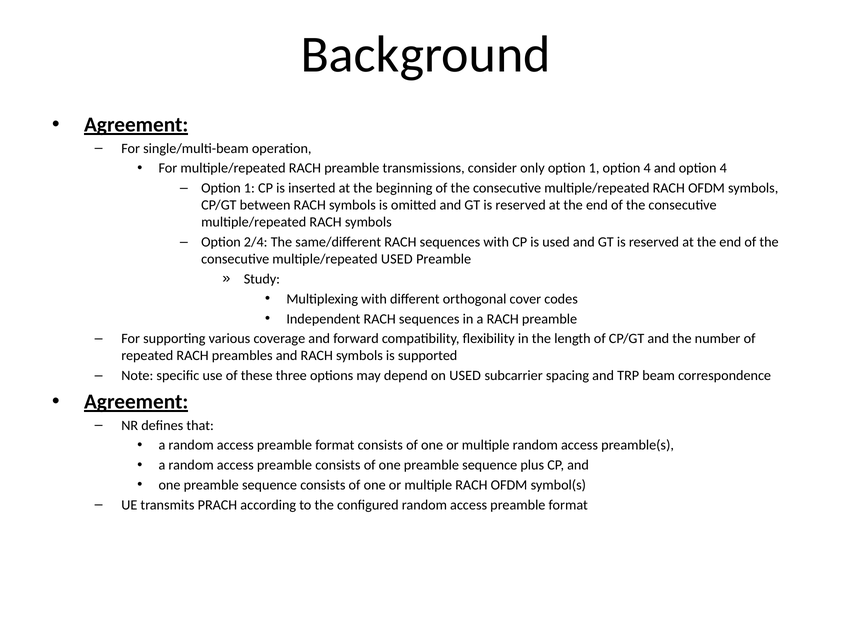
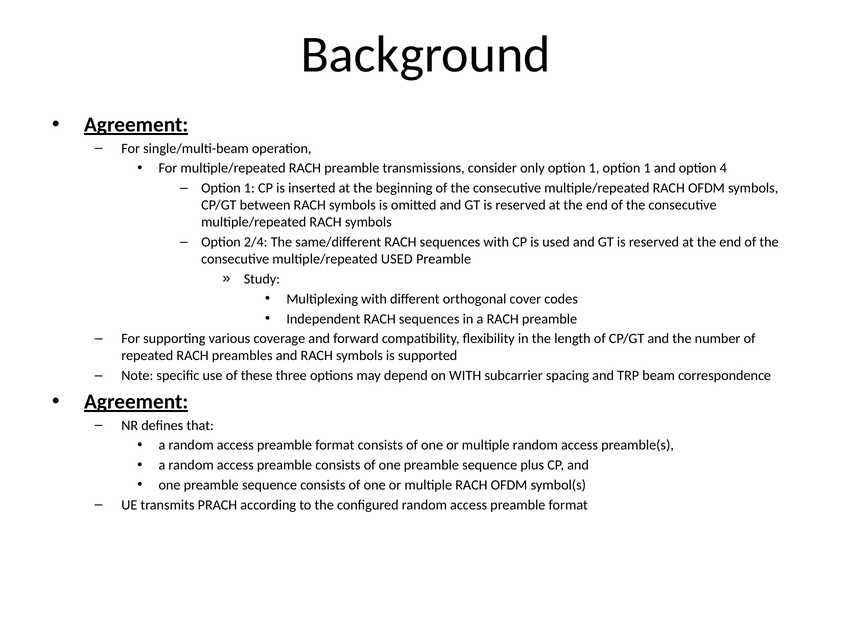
1 option 4: 4 -> 1
on USED: USED -> WITH
